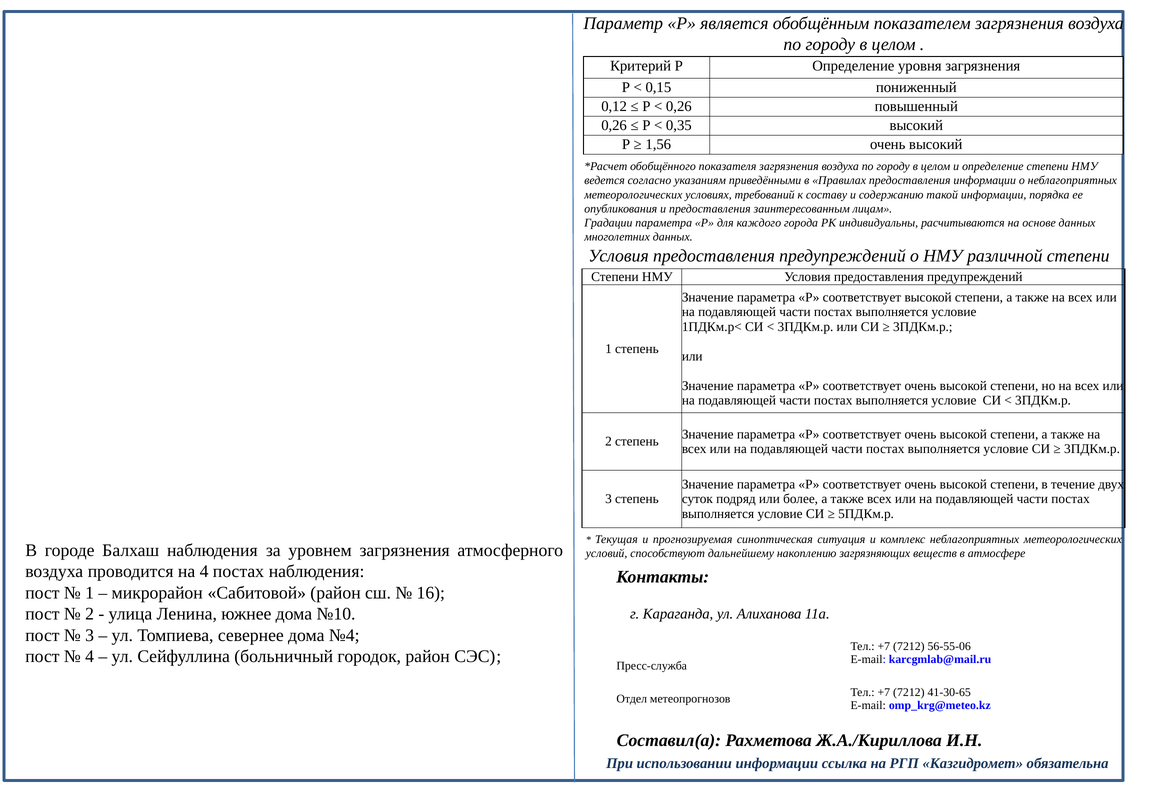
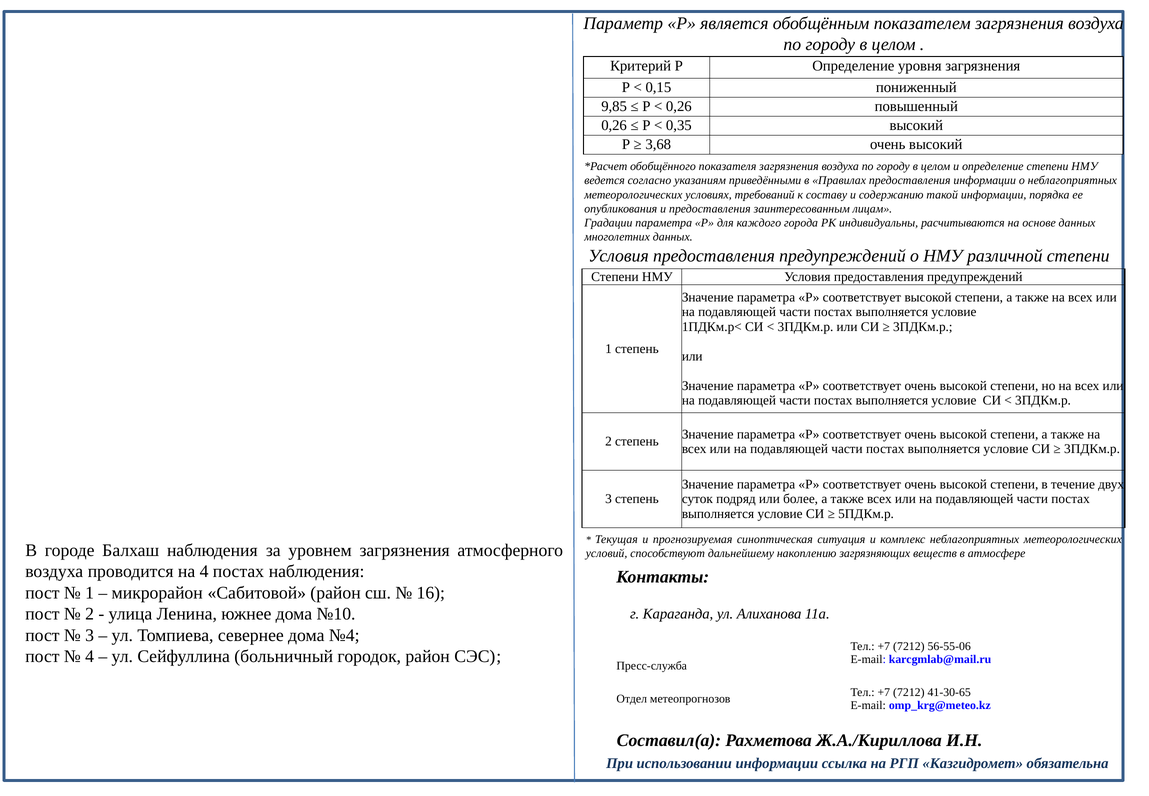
0,12: 0,12 -> 9,85
1,56: 1,56 -> 3,68
